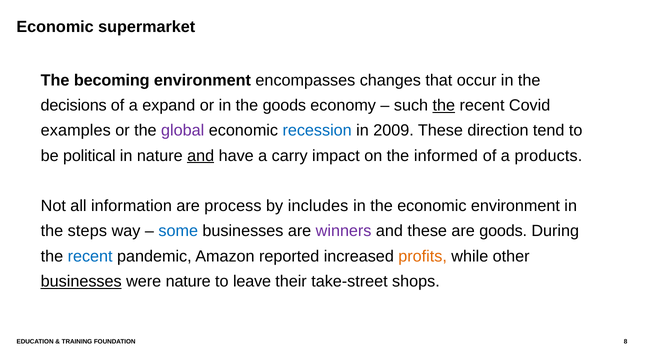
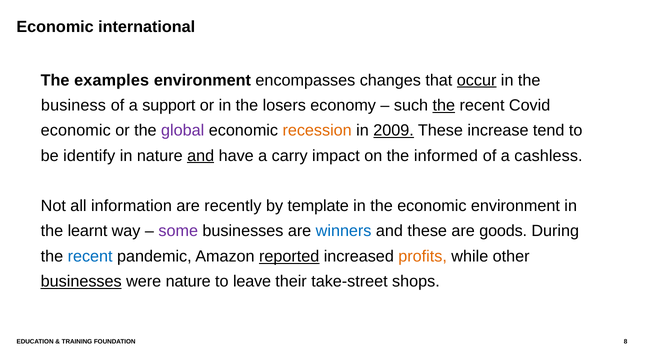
supermarket: supermarket -> international
becoming: becoming -> examples
occur underline: none -> present
decisions: decisions -> business
expand: expand -> support
the goods: goods -> losers
examples at (76, 130): examples -> economic
recession colour: blue -> orange
2009 underline: none -> present
direction: direction -> increase
political: political -> identify
products: products -> cashless
process: process -> recently
includes: includes -> template
steps: steps -> learnt
some colour: blue -> purple
winners colour: purple -> blue
reported underline: none -> present
